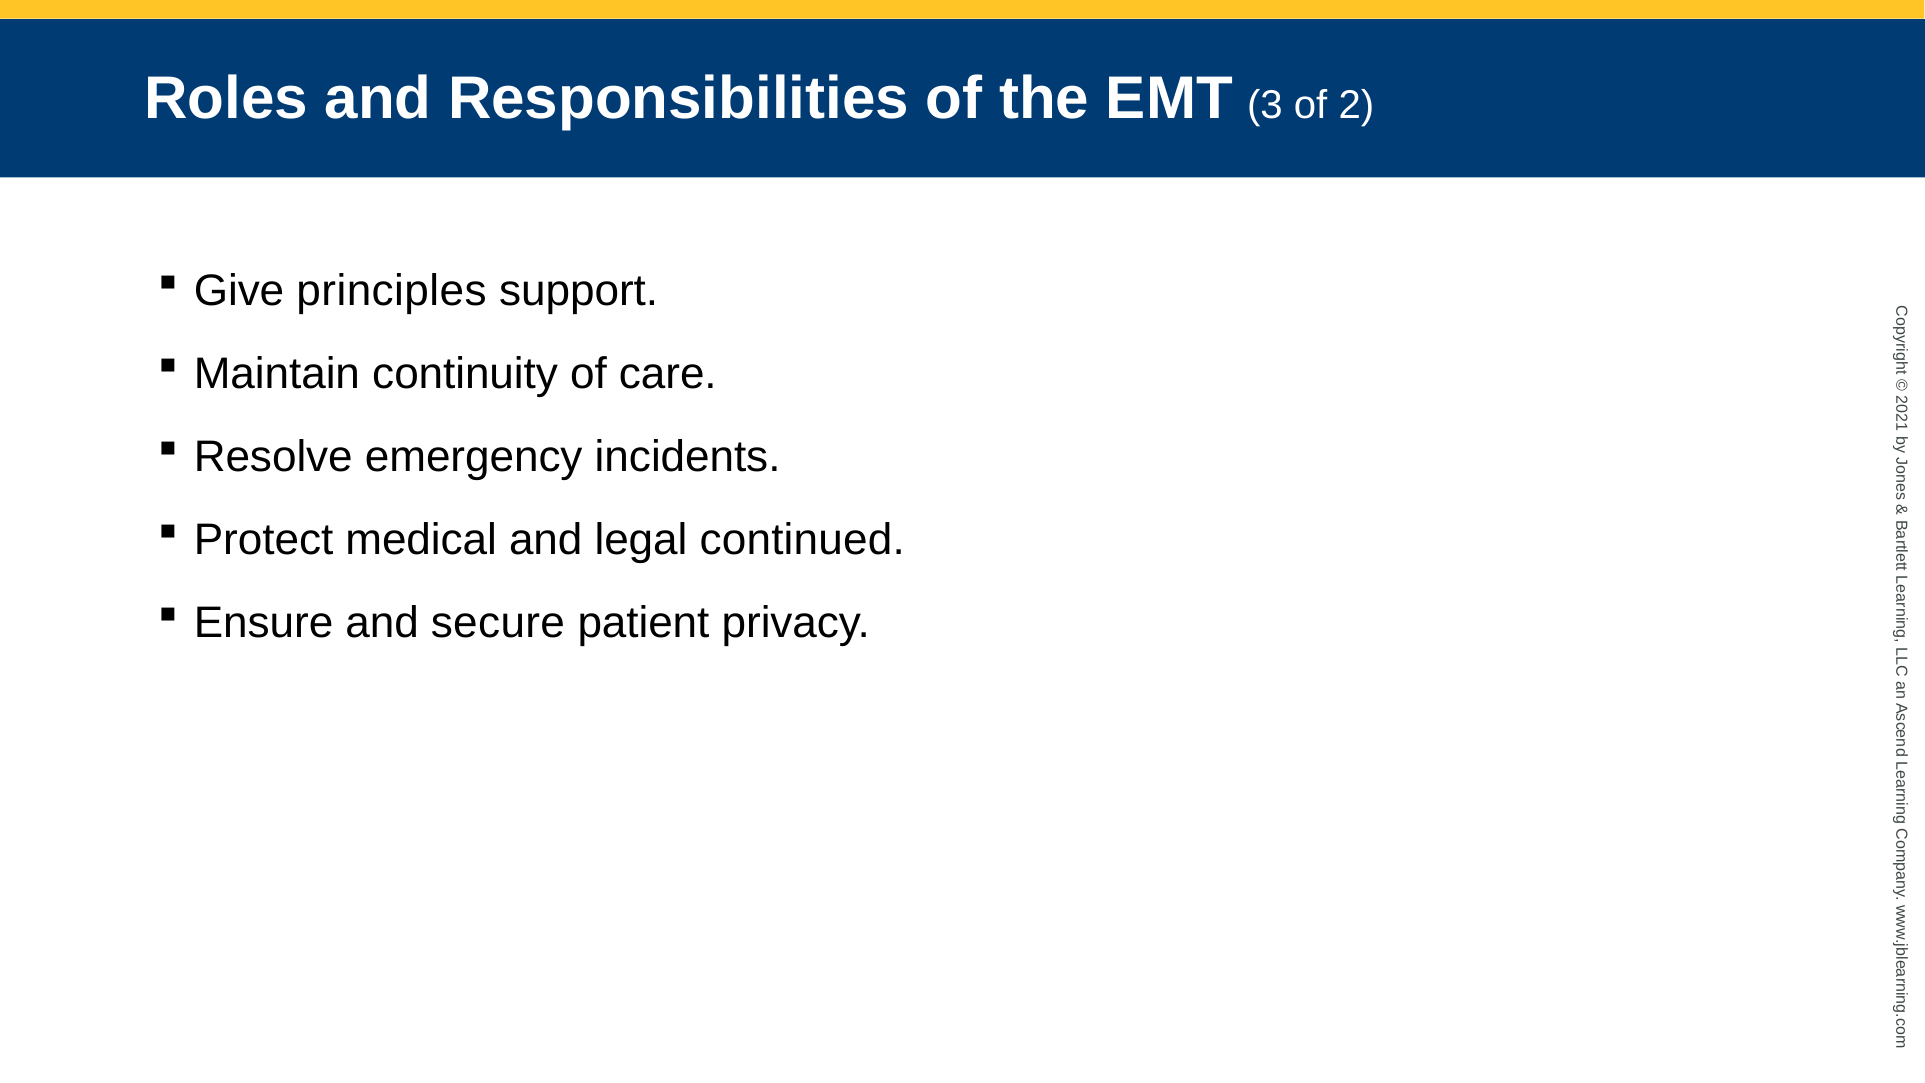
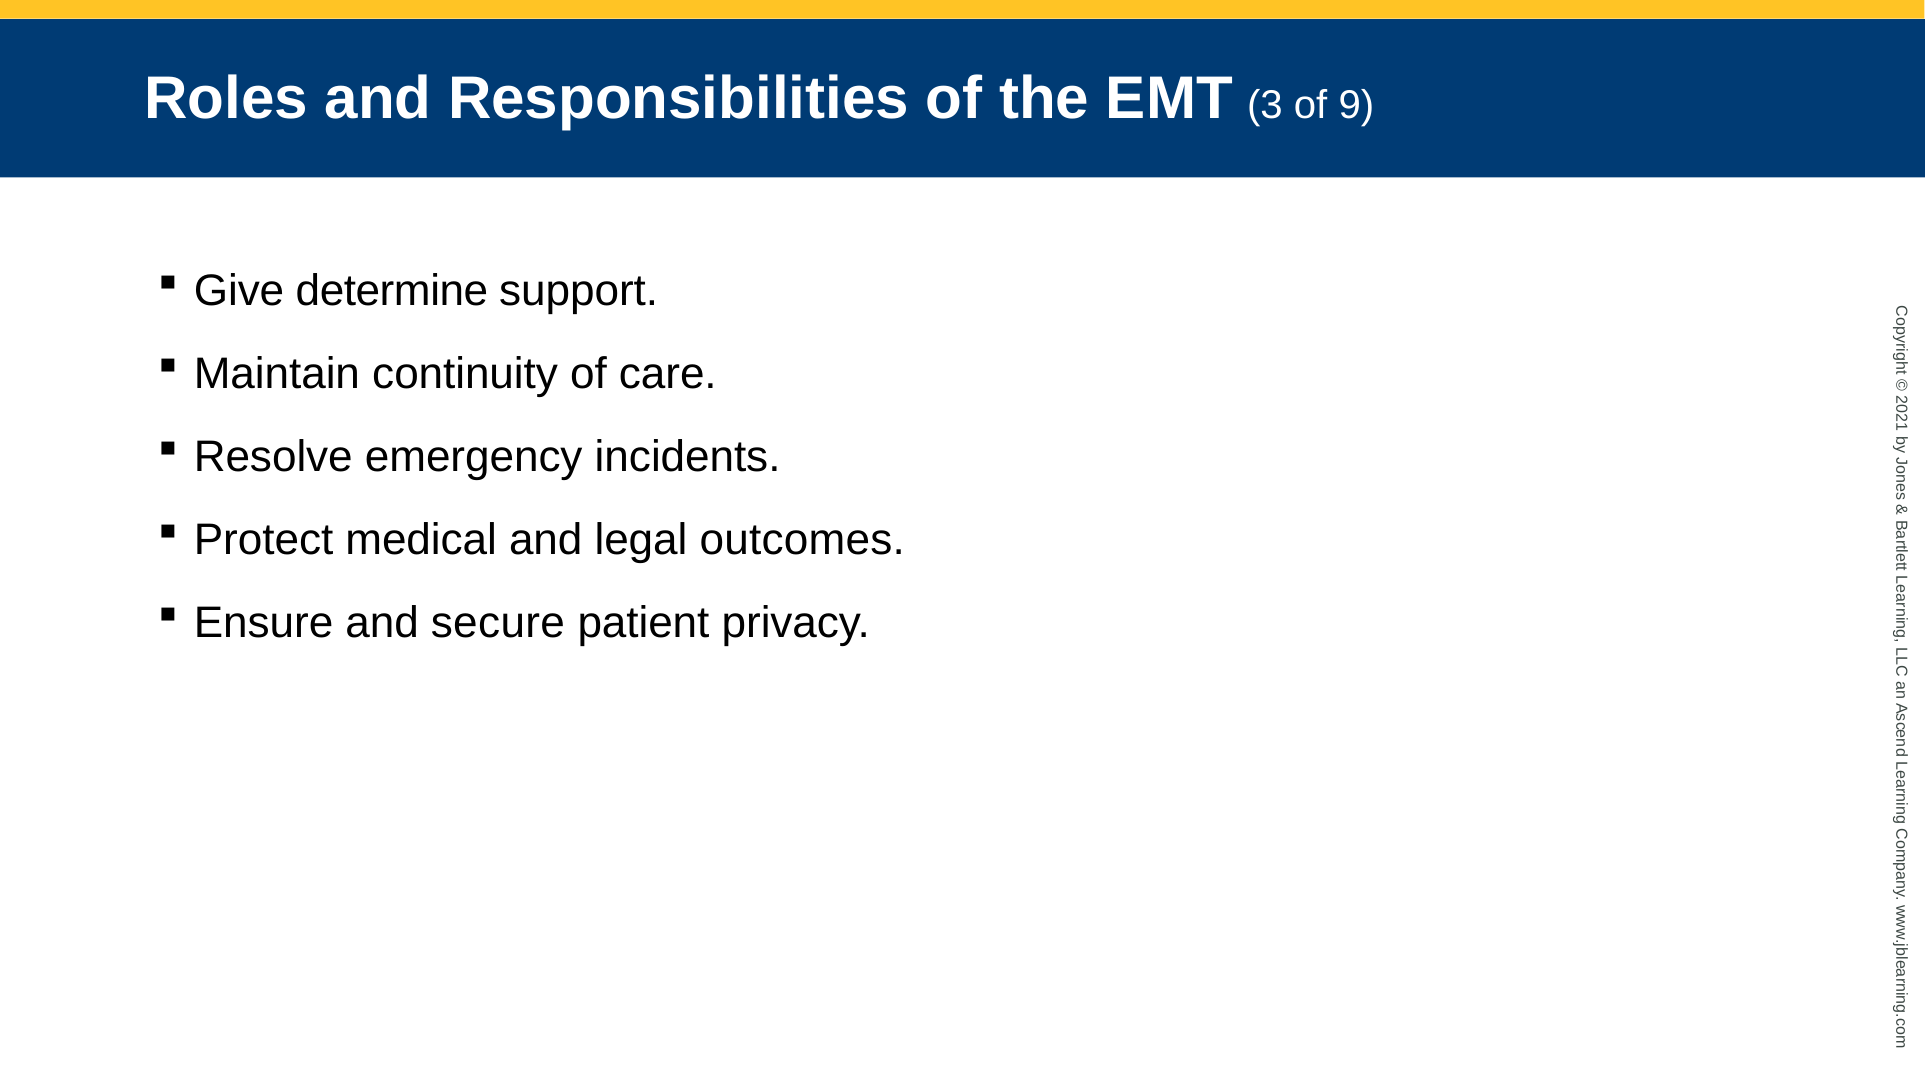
of 2: 2 -> 9
principles: principles -> determine
continued: continued -> outcomes
